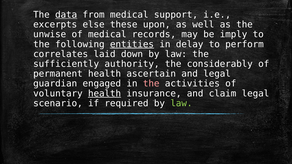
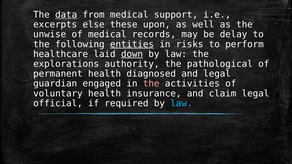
imply: imply -> delay
delay: delay -> risks
correlates: correlates -> healthcare
down underline: none -> present
sufficiently: sufficiently -> explorations
considerably: considerably -> pathological
ascertain: ascertain -> diagnosed
health at (105, 94) underline: present -> none
scenario: scenario -> official
law at (181, 103) colour: light green -> light blue
